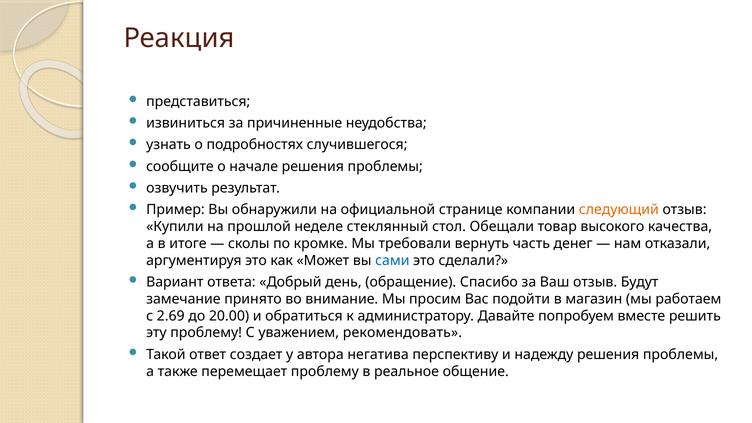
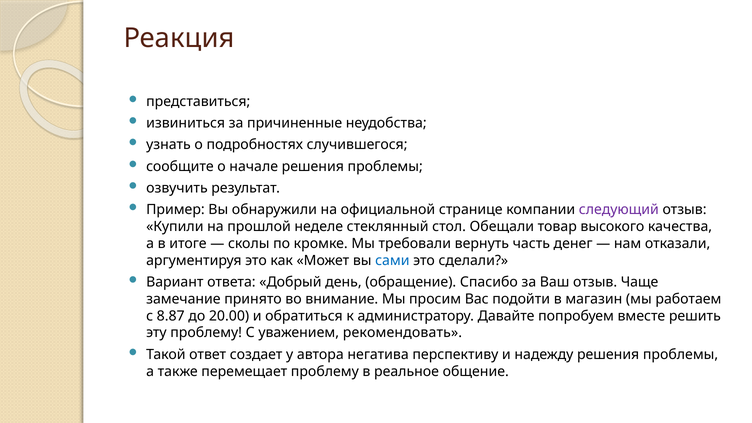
следующий colour: orange -> purple
Будут: Будут -> Чаще
2.69: 2.69 -> 8.87
